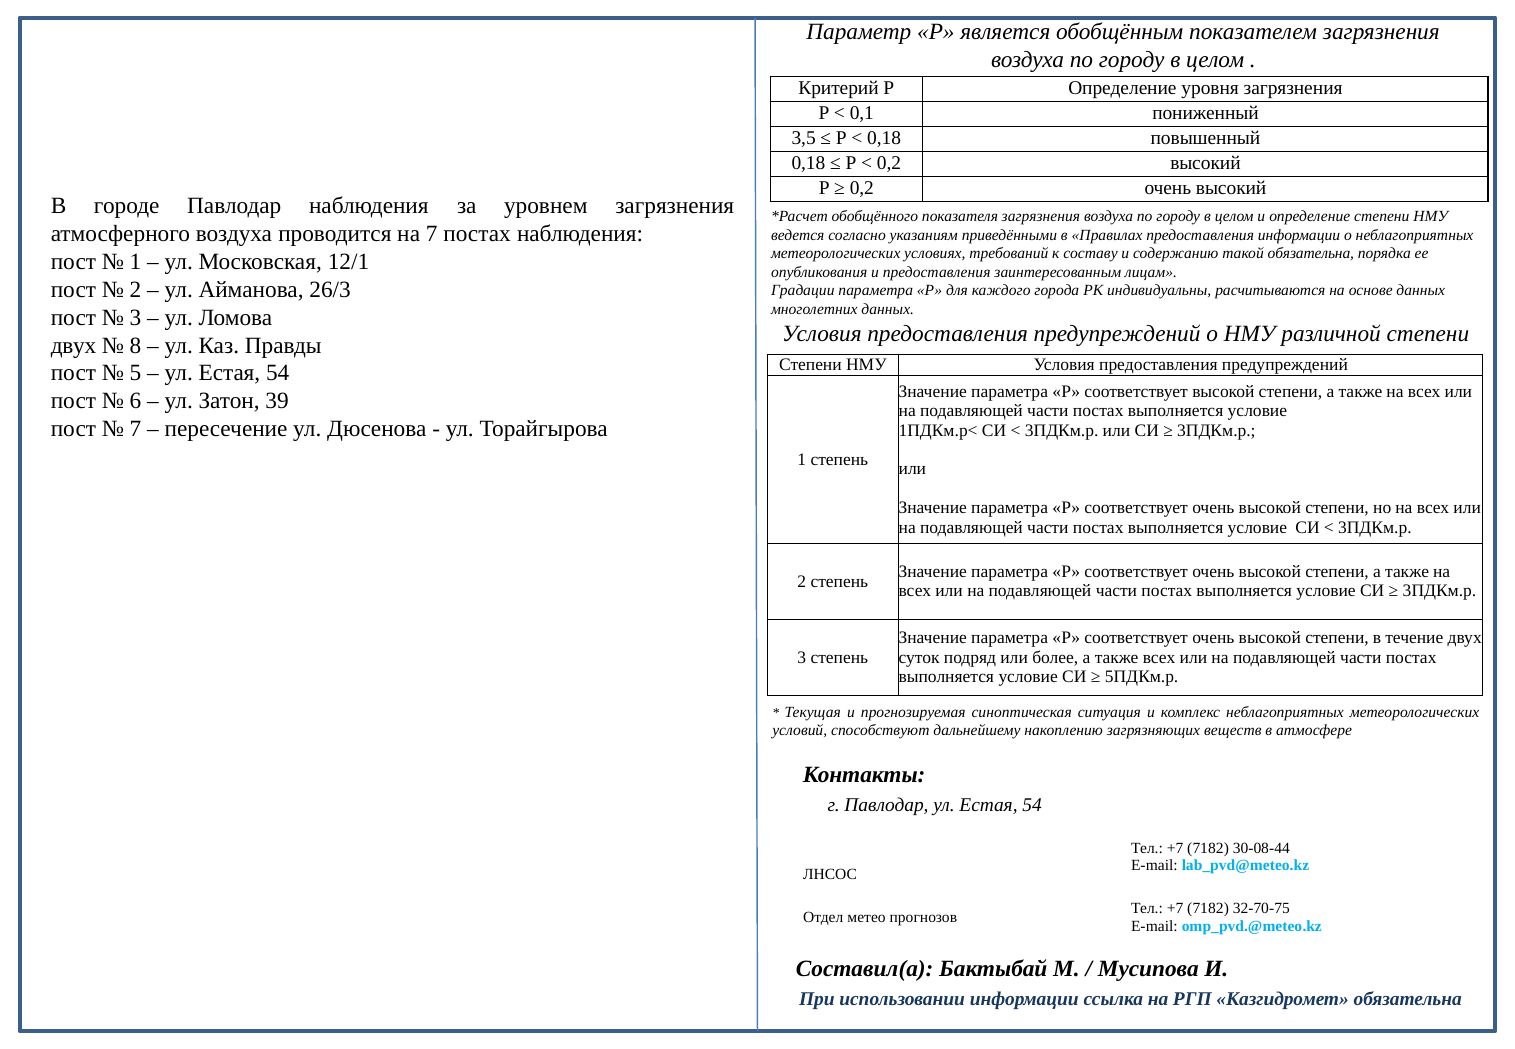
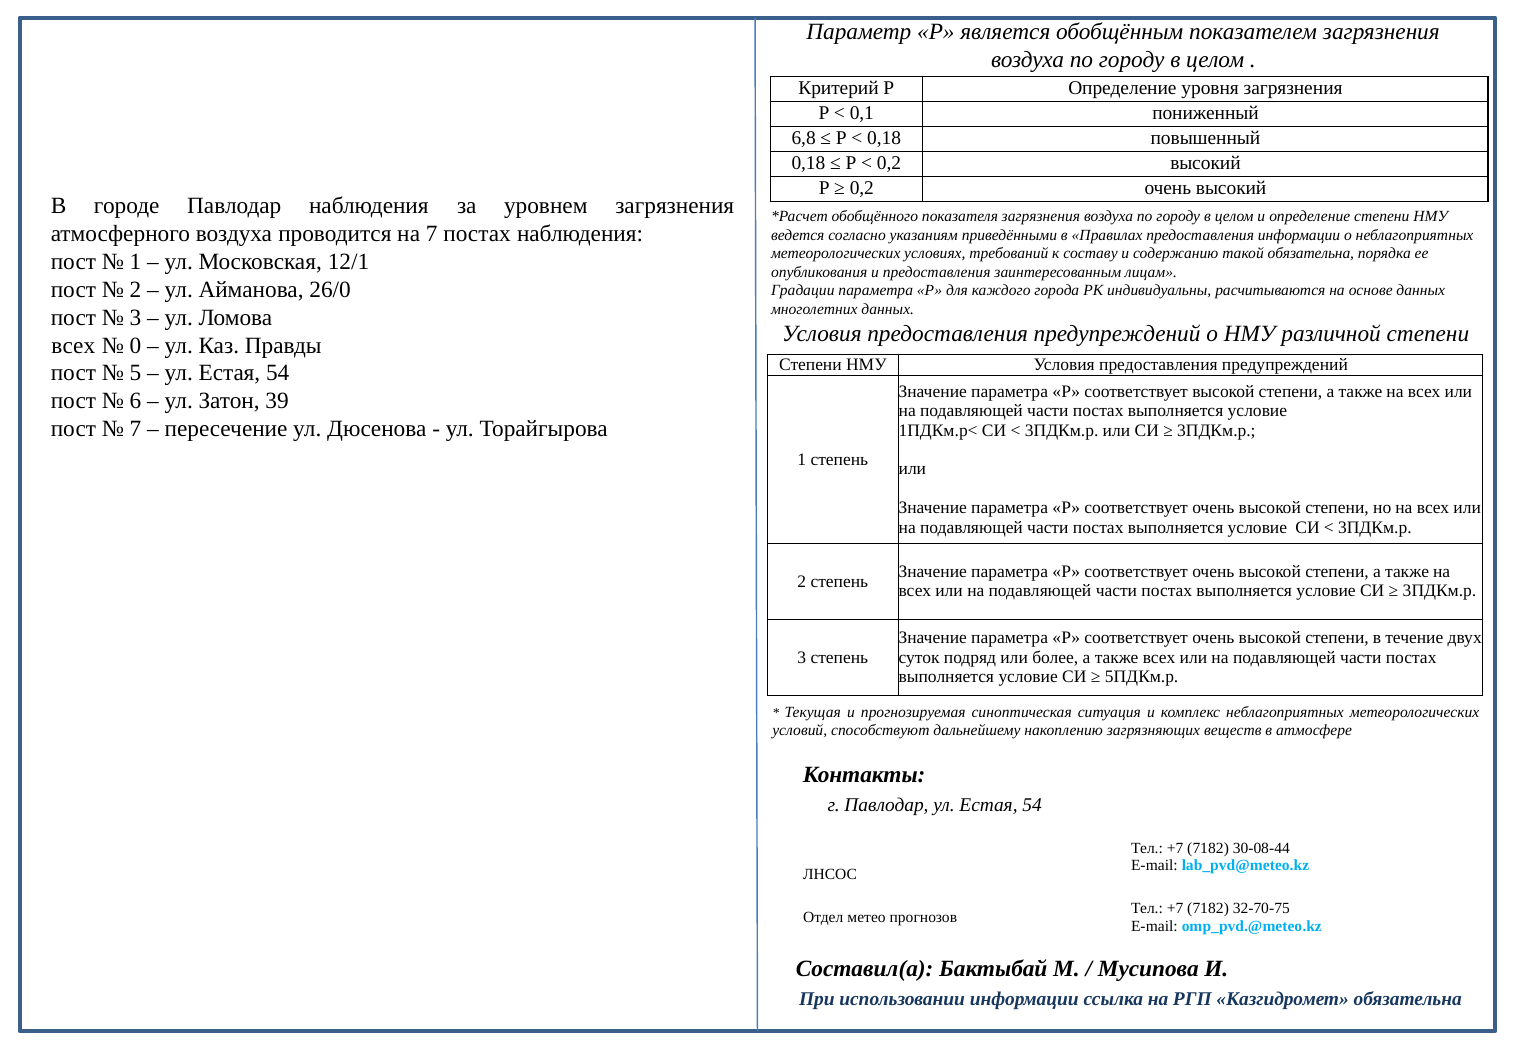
3,5: 3,5 -> 6,8
26/3: 26/3 -> 26/0
двух at (74, 345): двух -> всех
8: 8 -> 0
